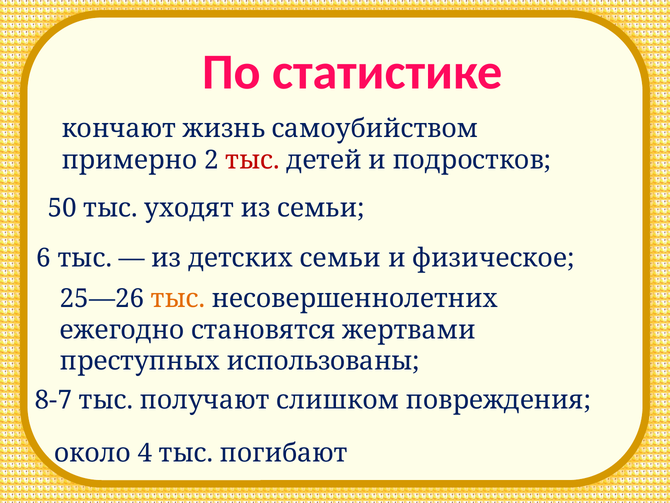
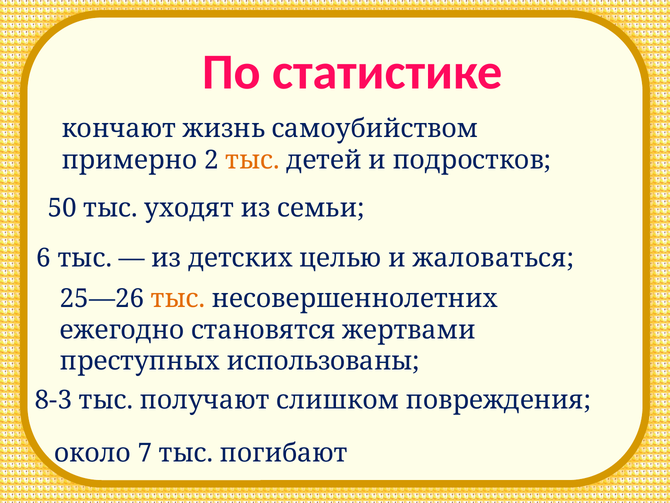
тыс at (253, 160) colour: red -> orange
детских семьи: семьи -> целью
физическое: физическое -> жаловаться
8-7: 8-7 -> 8-3
4: 4 -> 7
